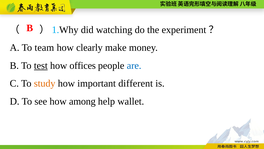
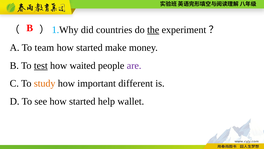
watching: watching -> countries
the underline: none -> present
clearly at (89, 48): clearly -> started
offices: offices -> waited
are colour: blue -> purple
see how among: among -> started
